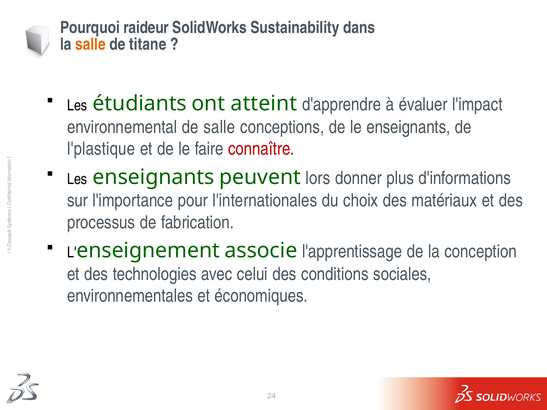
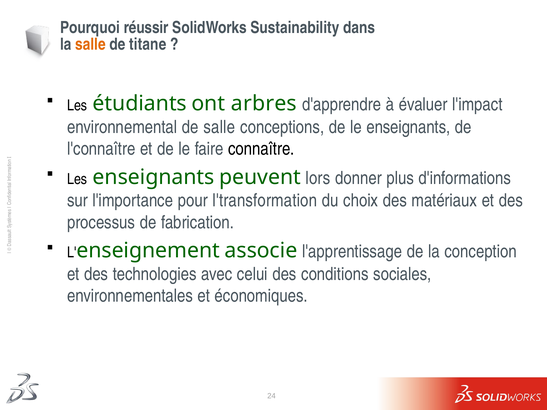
raideur: raideur -> réussir
atteint: atteint -> arbres
l'plastique: l'plastique -> l'connaître
connaître colour: red -> black
l'internationales: l'internationales -> l'transformation
